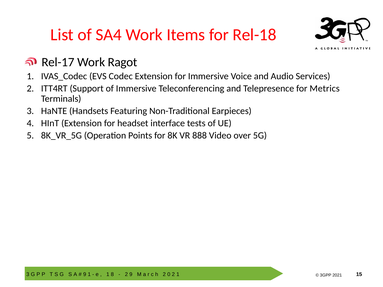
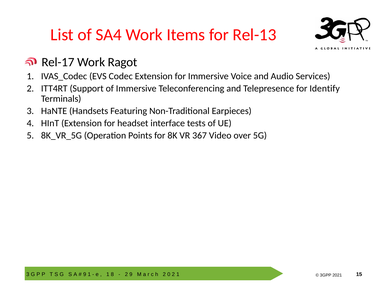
Rel-18: Rel-18 -> Rel-13
Metrics: Metrics -> Identify
888: 888 -> 367
